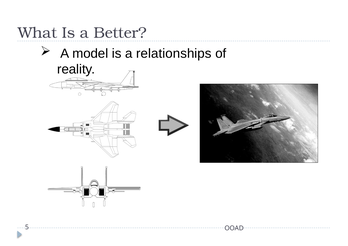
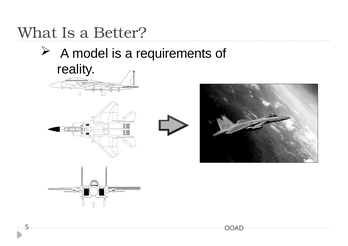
relationships: relationships -> requirements
